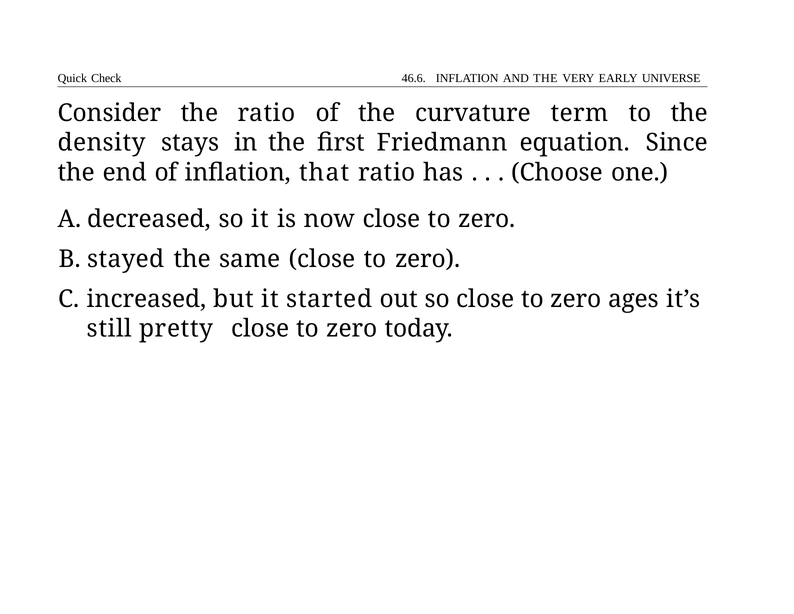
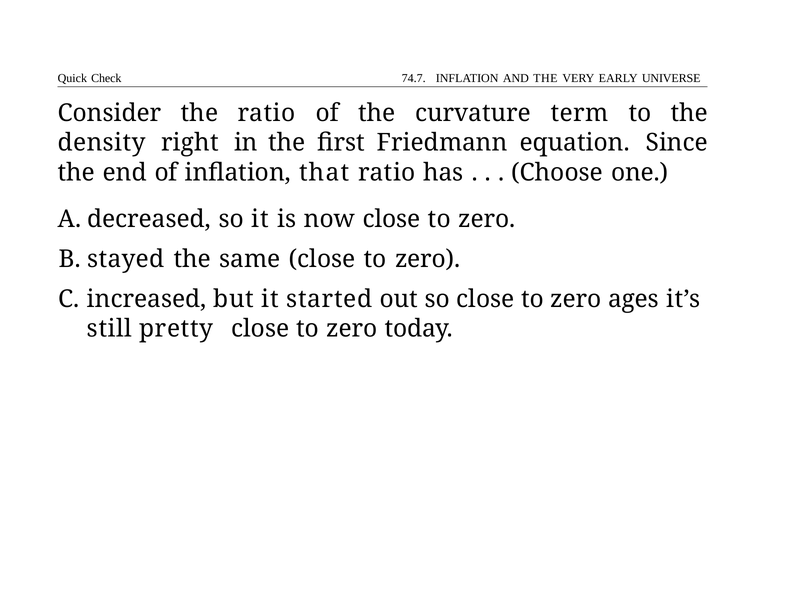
46.6: 46.6 -> 74.7
stays: stays -> right
